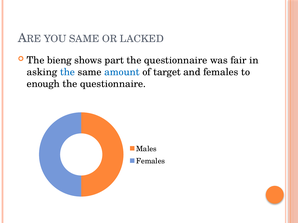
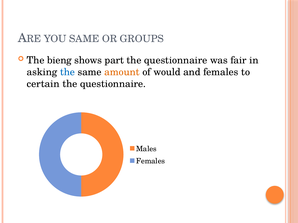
LACKED: LACKED -> GROUPS
amount colour: blue -> orange
target: target -> would
enough: enough -> certain
